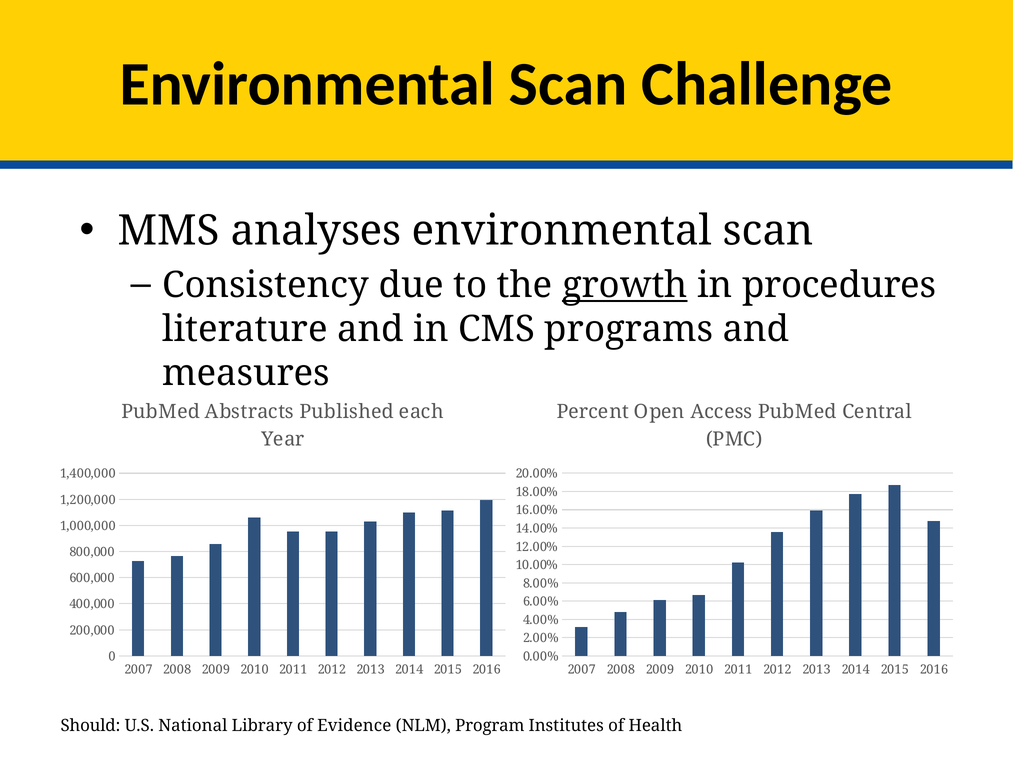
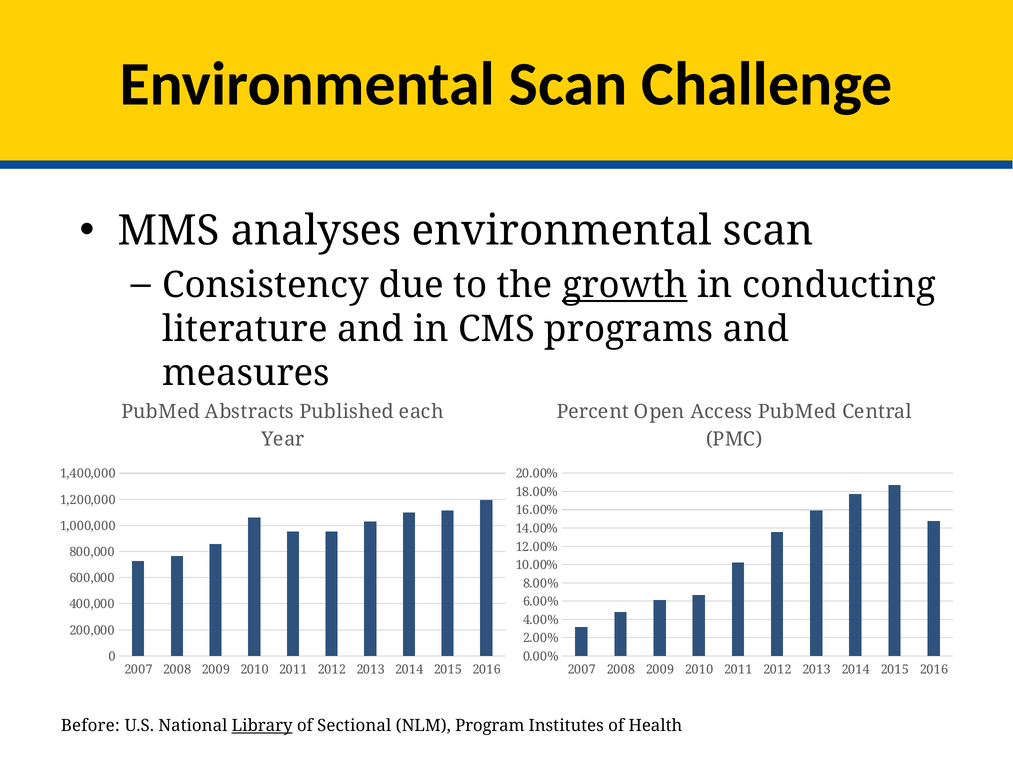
procedures: procedures -> conducting
Should: Should -> Before
Library underline: none -> present
Evidence: Evidence -> Sectional
